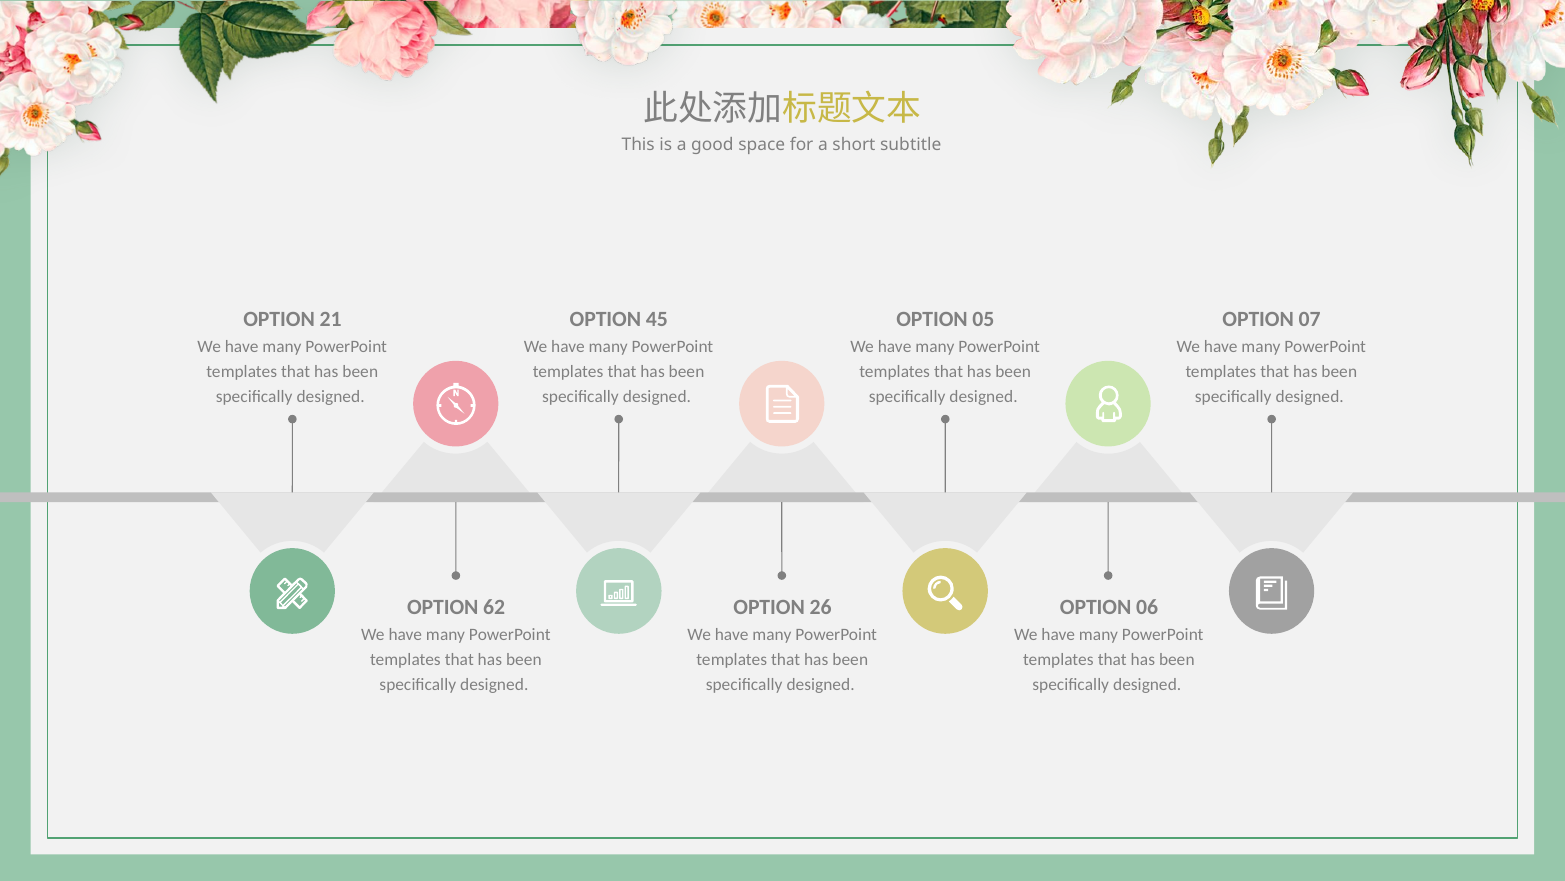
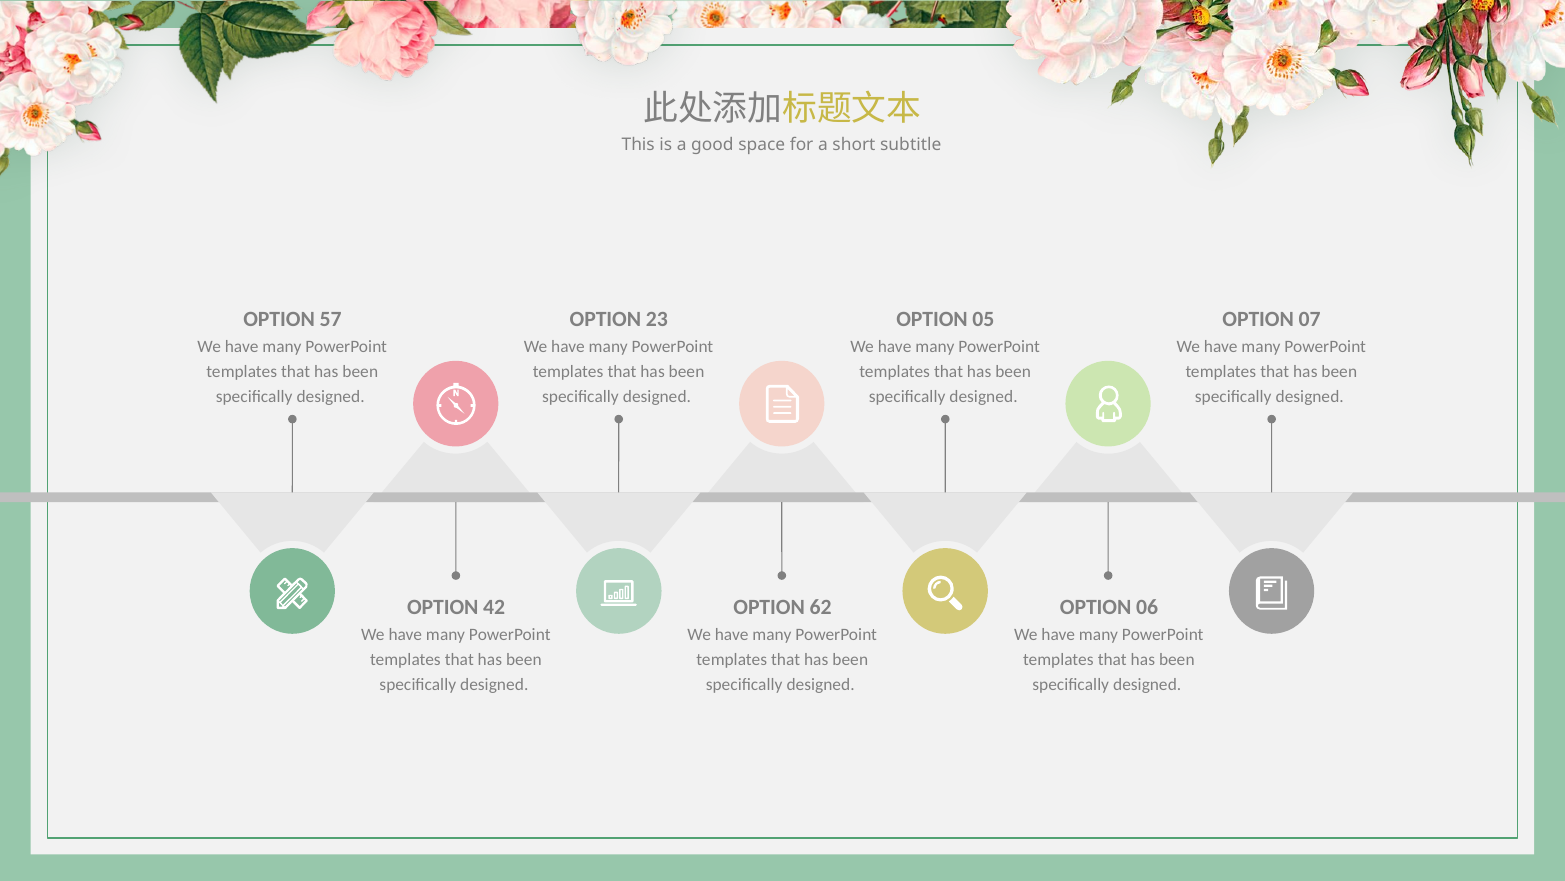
21: 21 -> 57
45: 45 -> 23
62: 62 -> 42
26: 26 -> 62
